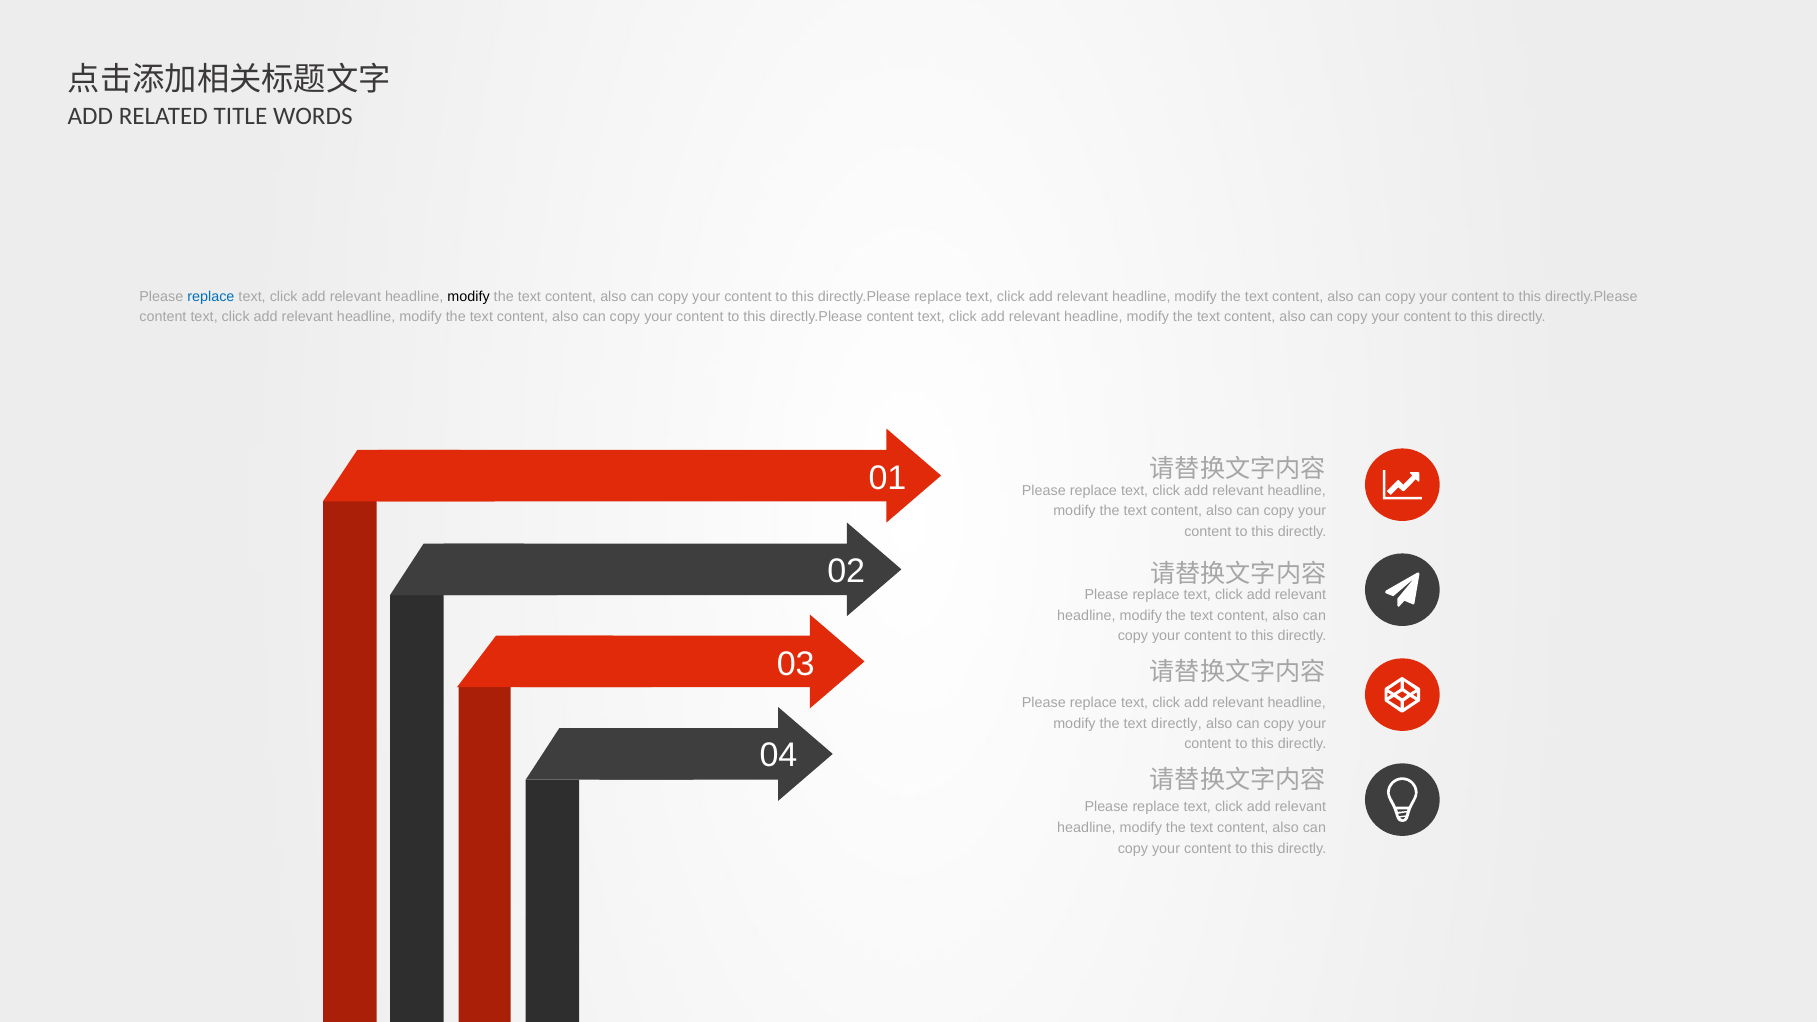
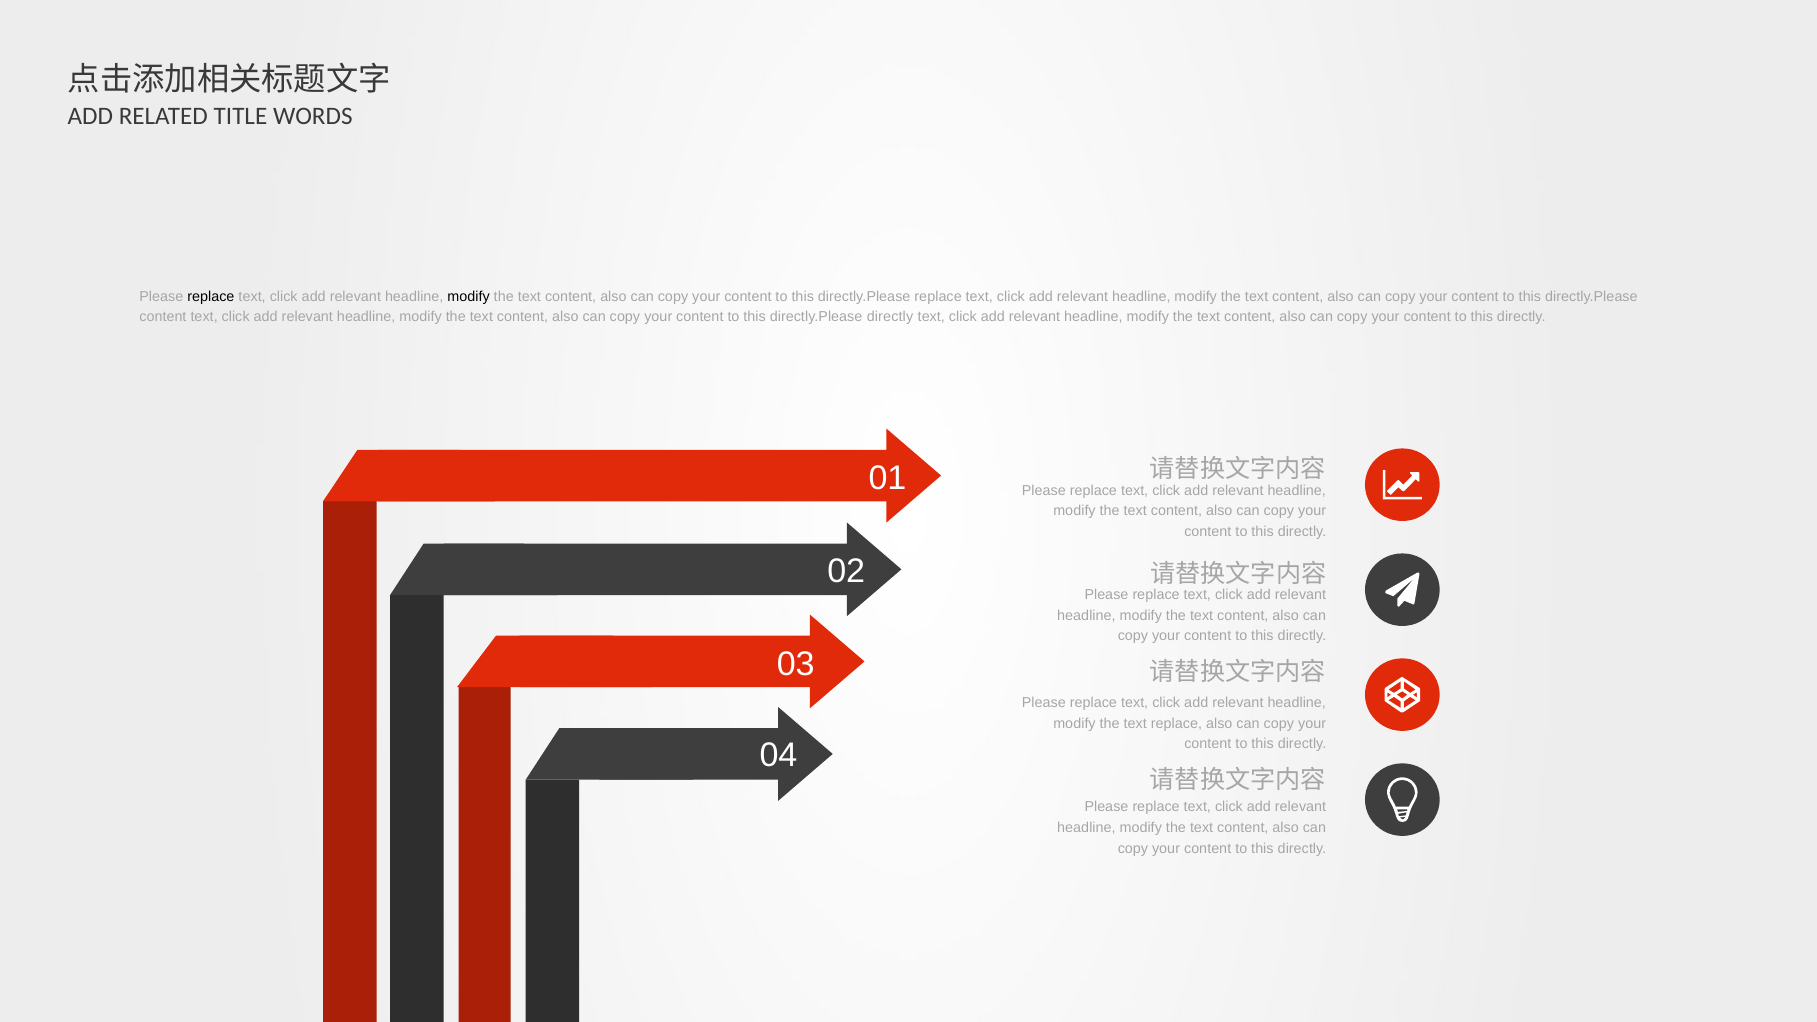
replace at (211, 296) colour: blue -> black
content at (890, 317): content -> directly
text directly: directly -> replace
